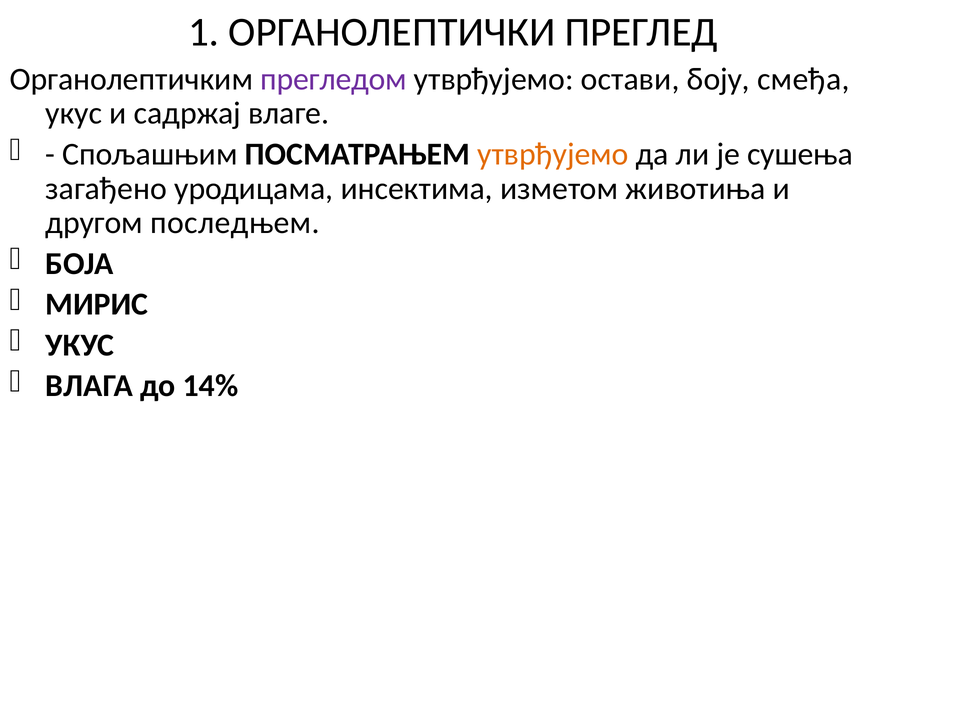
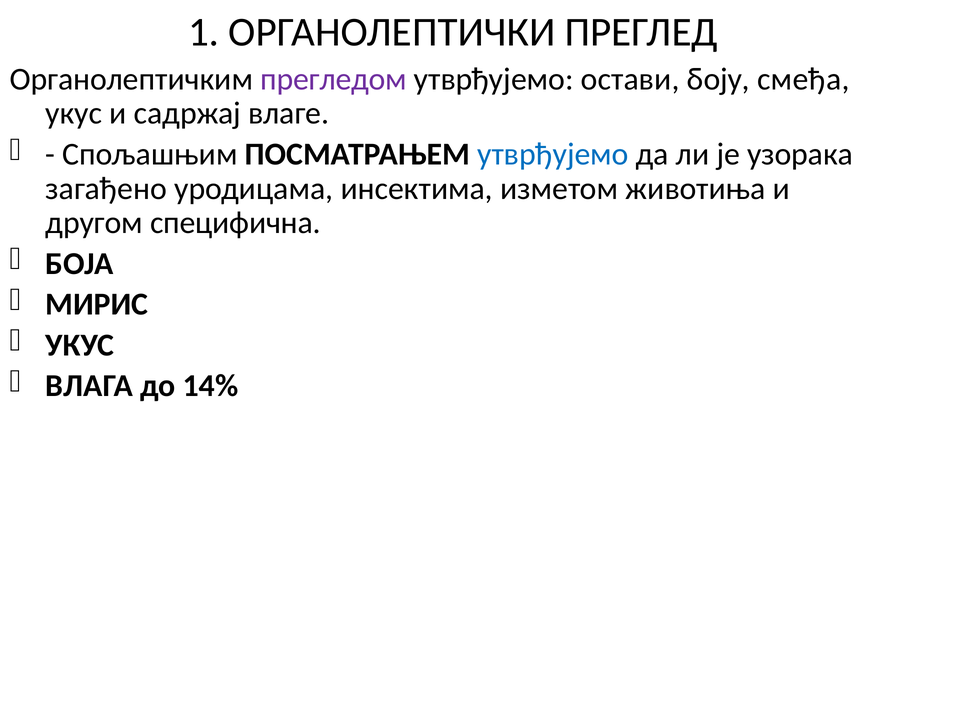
утврђујемо at (553, 154) colour: orange -> blue
сушења: сушења -> узорака
последњем: последњем -> специфична
